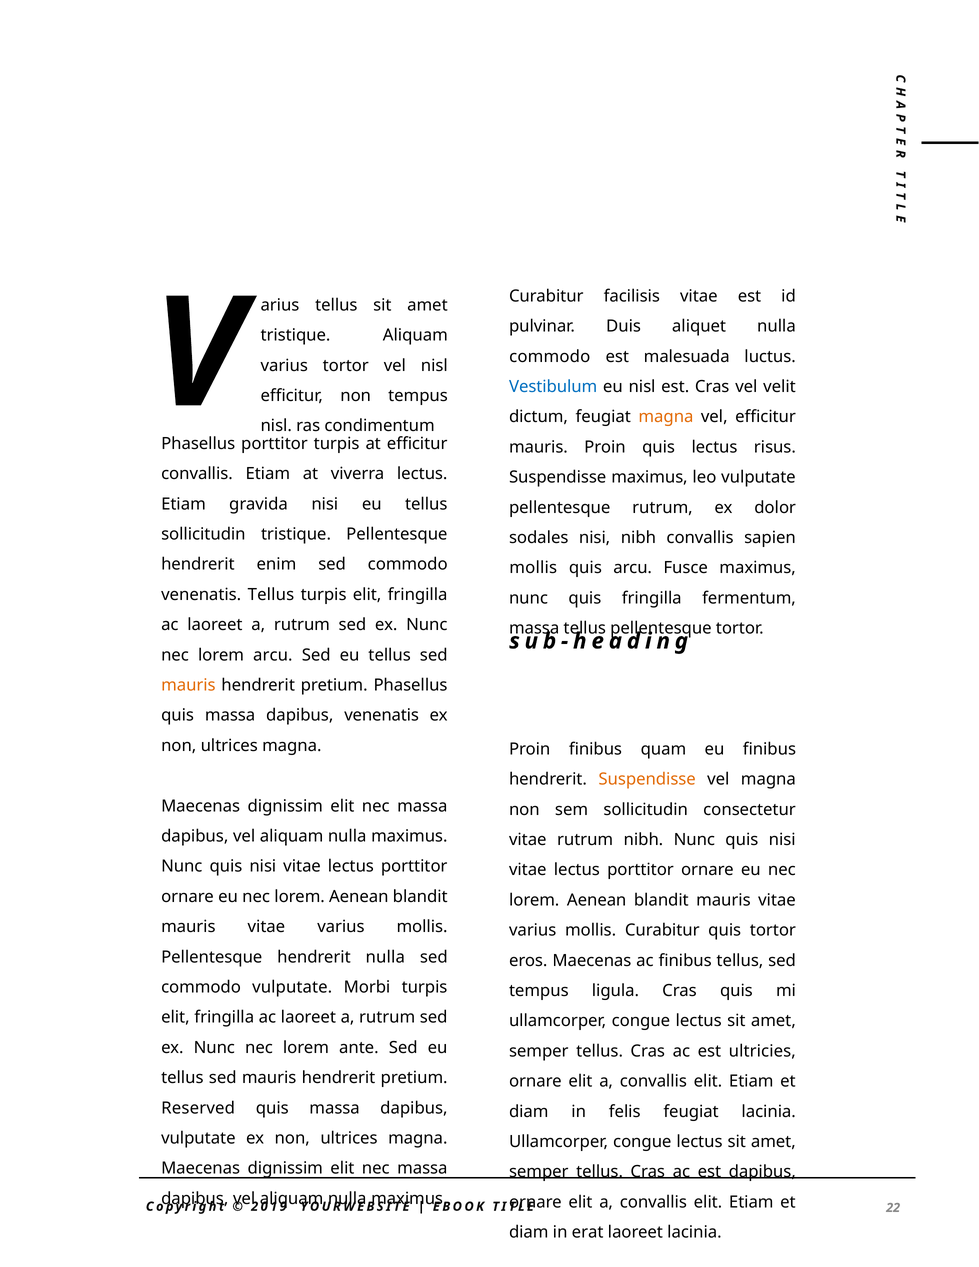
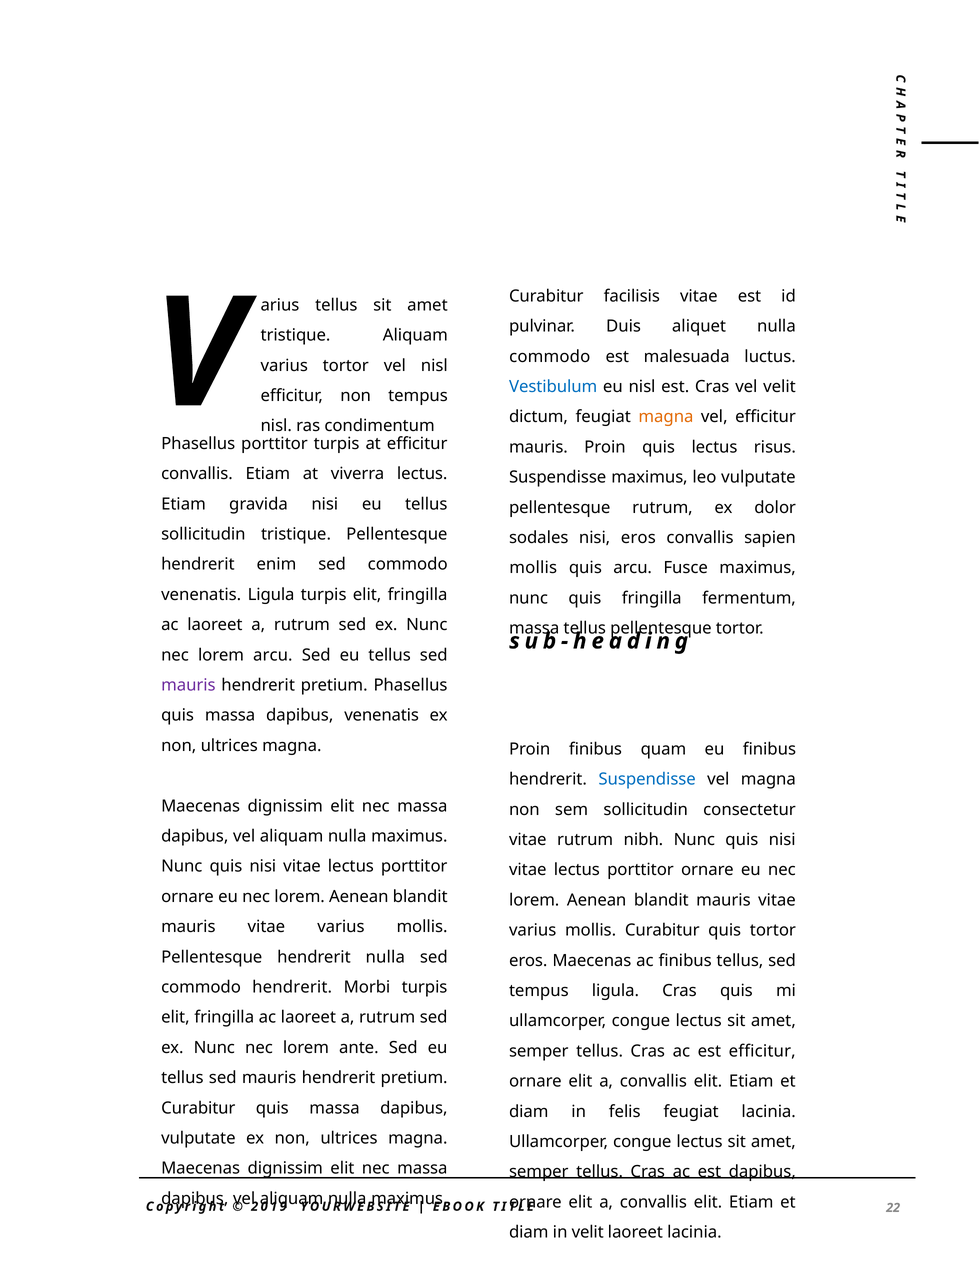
nisi nibh: nibh -> eros
venenatis Tellus: Tellus -> Ligula
mauris at (188, 685) colour: orange -> purple
Suspendisse at (647, 779) colour: orange -> blue
commodo vulputate: vulputate -> hendrerit
est ultricies: ultricies -> efficitur
Reserved at (198, 1108): Reserved -> Curabitur
in erat: erat -> velit
